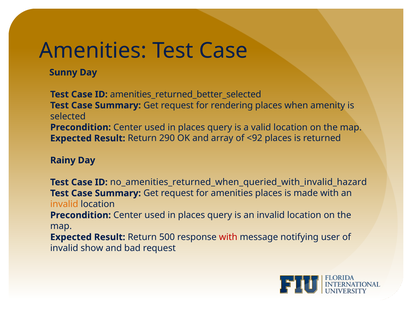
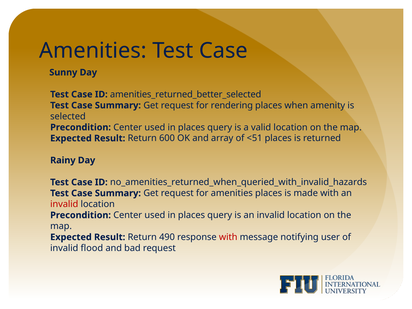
290: 290 -> 600
<92: <92 -> <51
no_amenities_returned_when_queried_with_invalid_hazard: no_amenities_returned_when_queried_with_invalid_hazard -> no_amenities_returned_when_queried_with_invalid_hazards
invalid at (64, 204) colour: orange -> red
500: 500 -> 490
show: show -> flood
